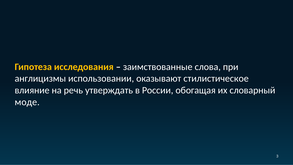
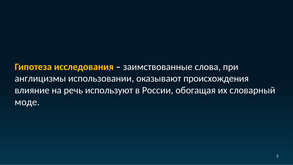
стилистическое: стилистическое -> происхождения
утверждать: утверждать -> используют
